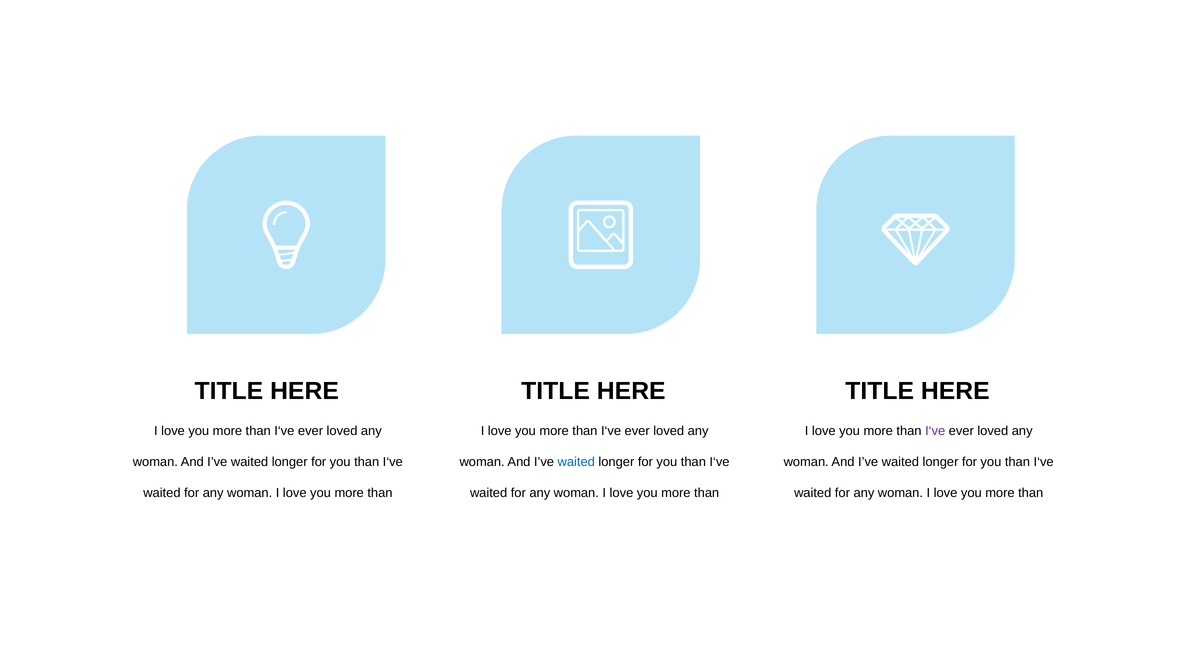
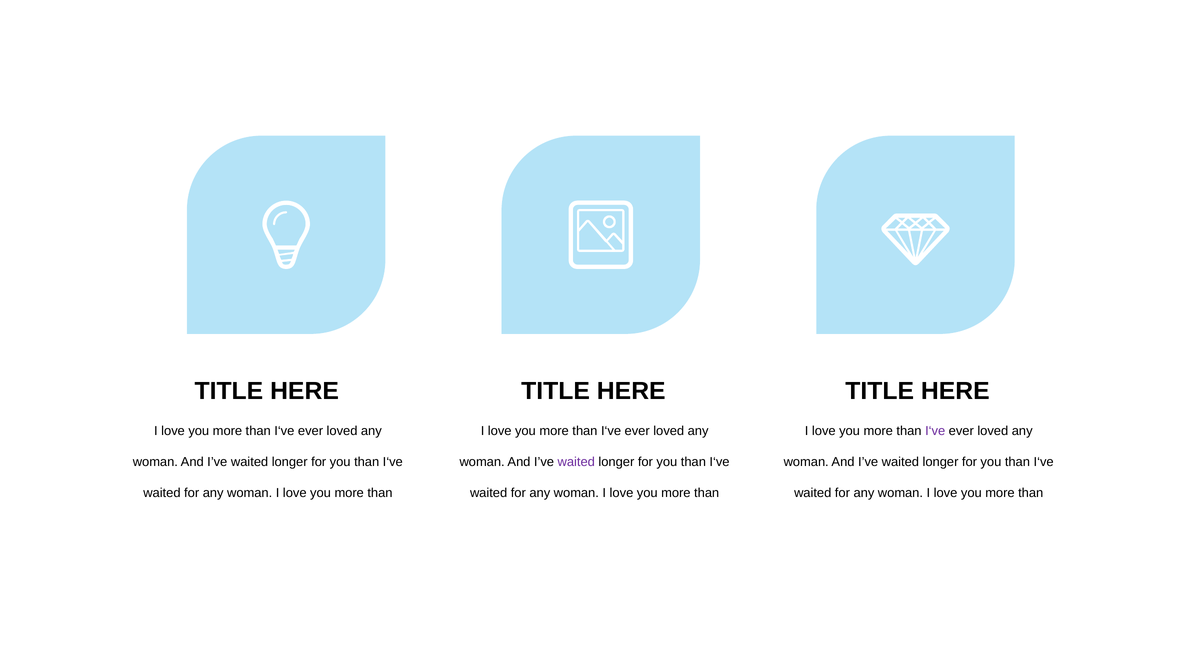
waited at (576, 462) colour: blue -> purple
